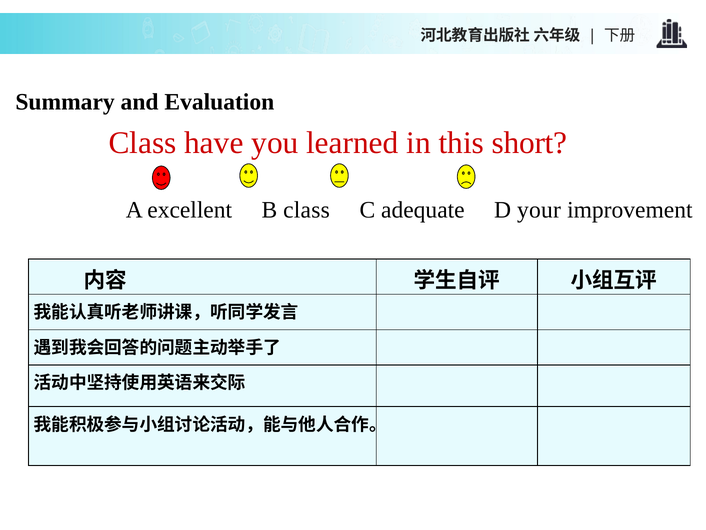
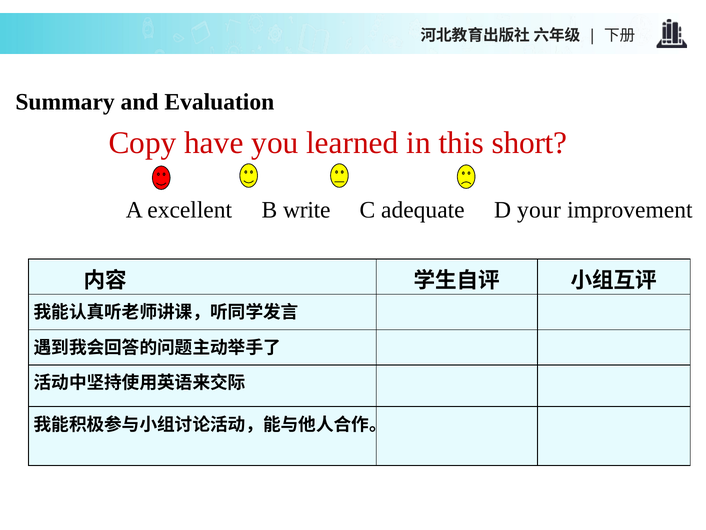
Class at (142, 143): Class -> Copy
B class: class -> write
